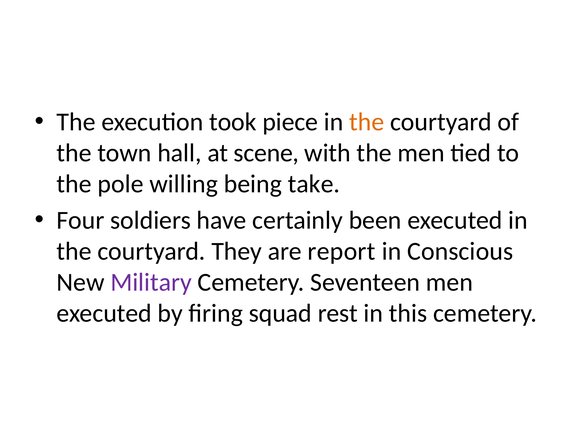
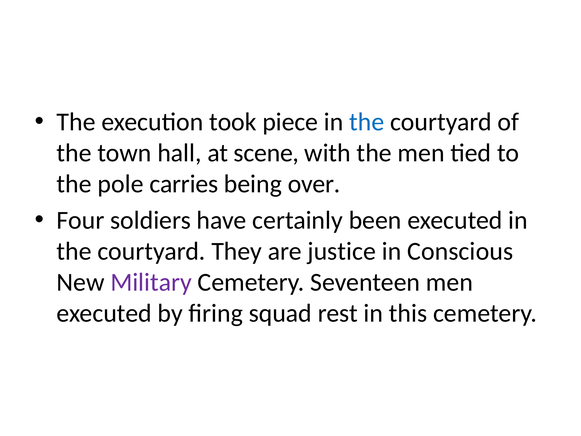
the at (367, 122) colour: orange -> blue
willing: willing -> carries
take: take -> over
report: report -> justice
